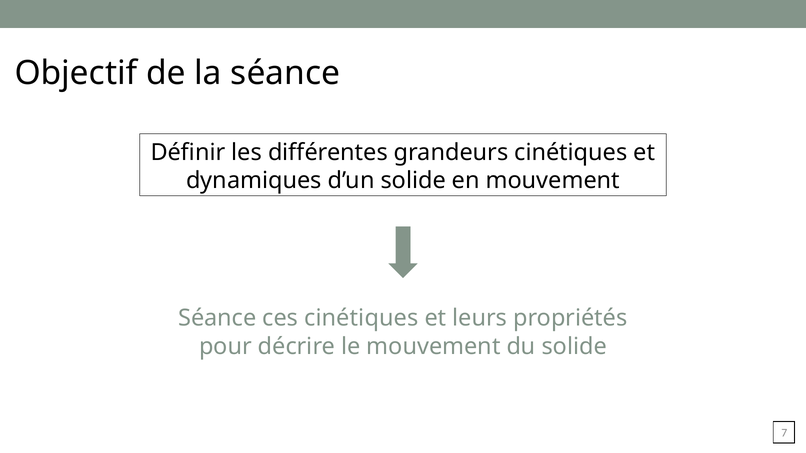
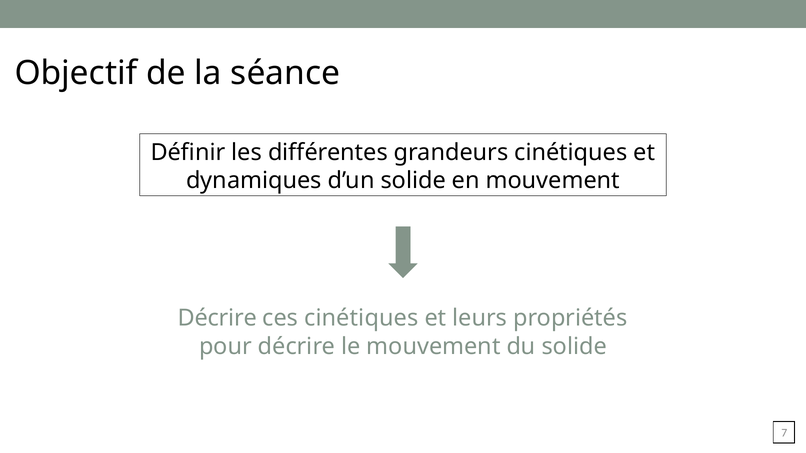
Séance at (217, 318): Séance -> Décrire
